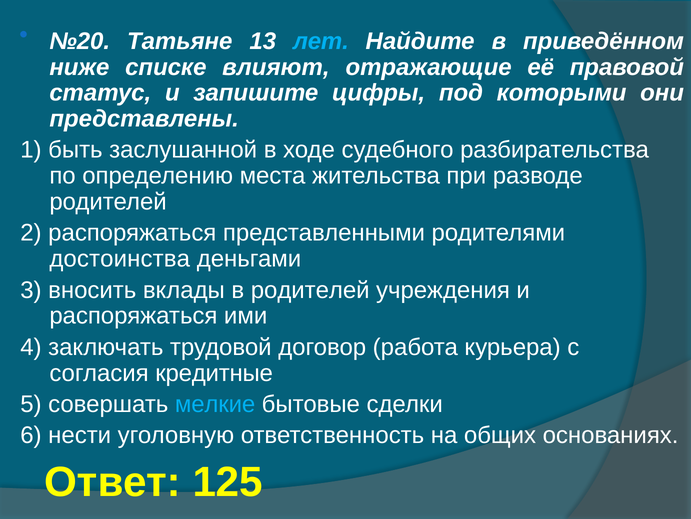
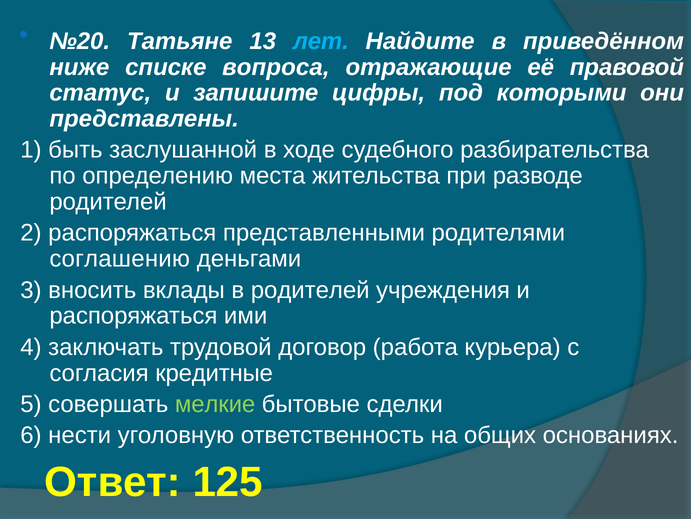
влияют: влияют -> вопроса
достоинства: достоинства -> соглашению
мелкие colour: light blue -> light green
